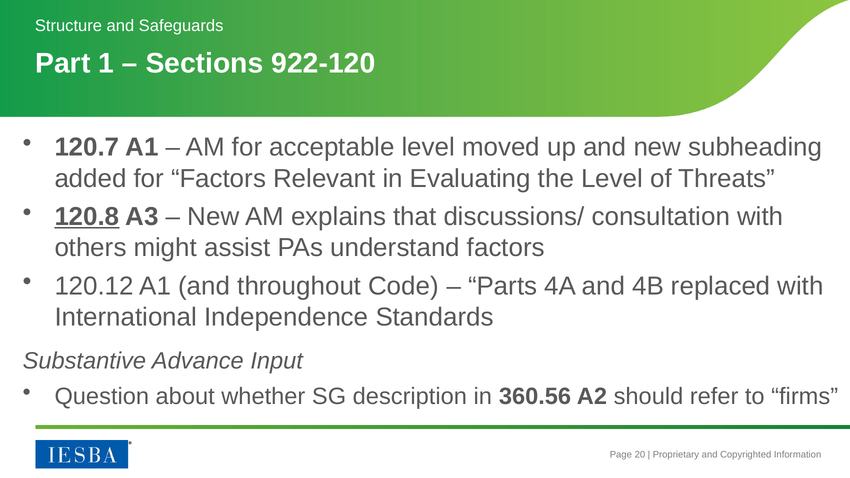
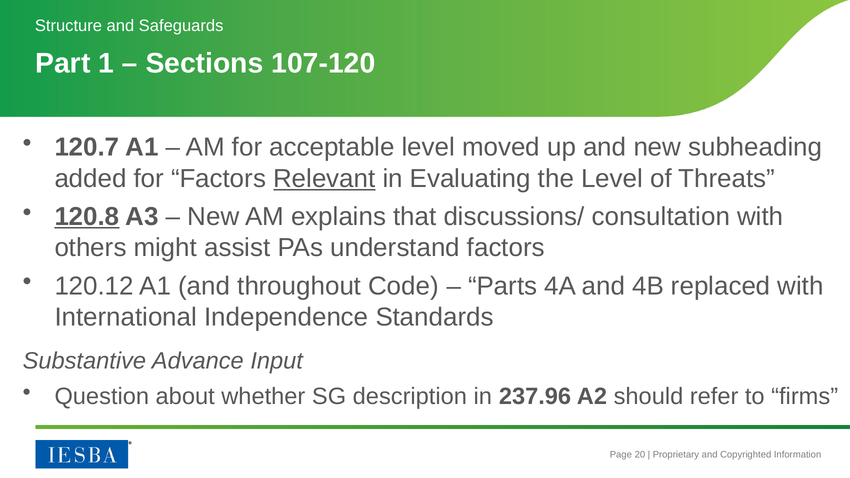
922-120: 922-120 -> 107-120
Relevant underline: none -> present
360.56: 360.56 -> 237.96
